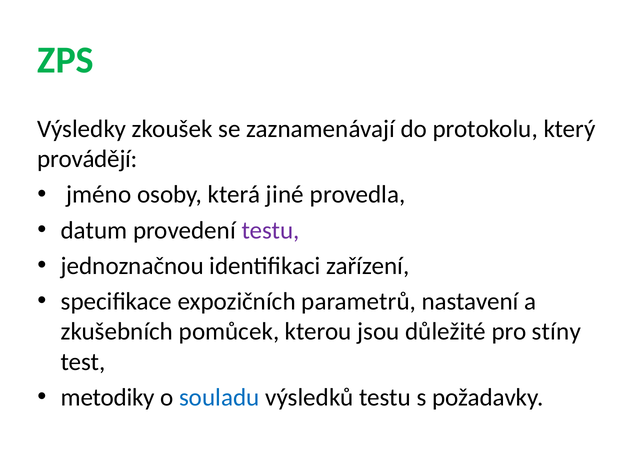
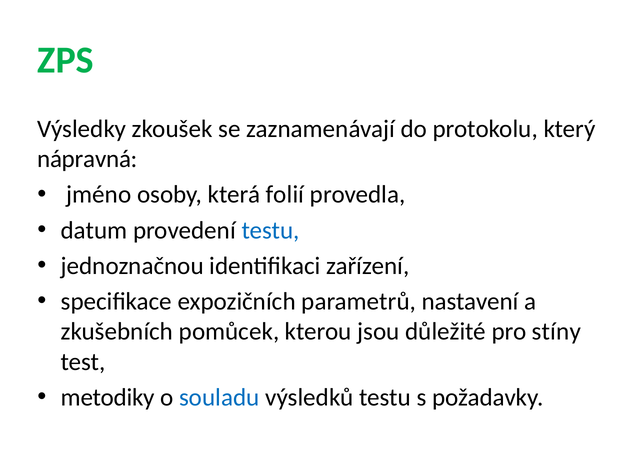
provádějí: provádějí -> nápravná
jiné: jiné -> folií
testu at (271, 230) colour: purple -> blue
